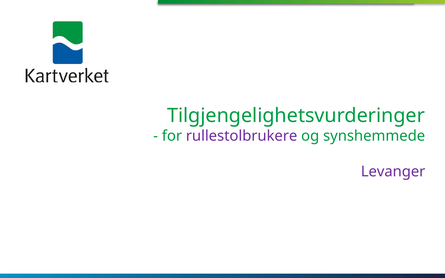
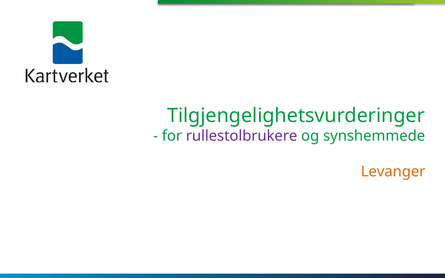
Levanger colour: purple -> orange
